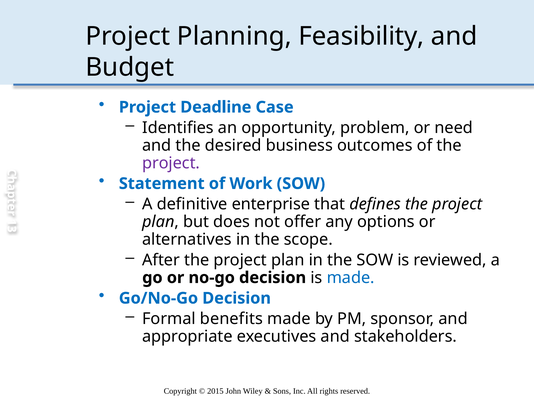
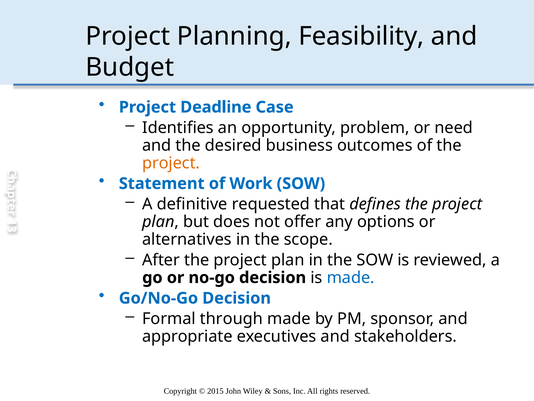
project at (171, 163) colour: purple -> orange
enterprise: enterprise -> requested
benefits: benefits -> through
